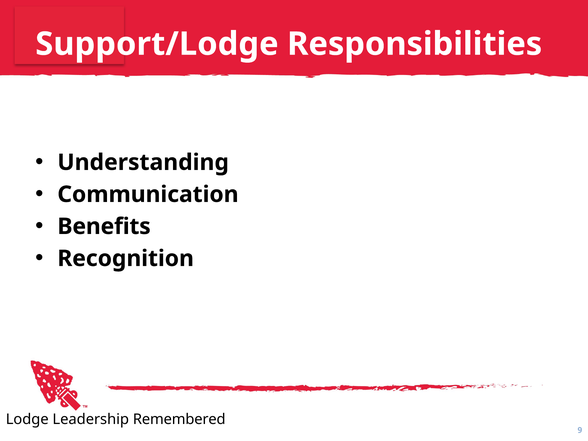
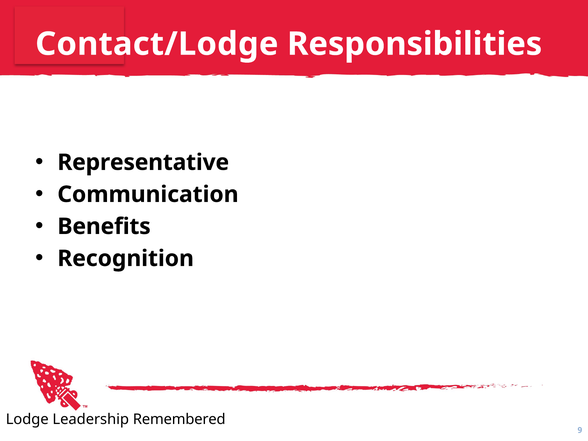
Support/Lodge: Support/Lodge -> Contact/Lodge
Understanding: Understanding -> Representative
